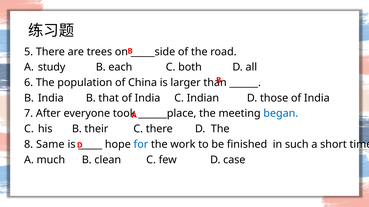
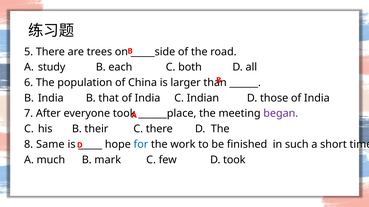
began colour: blue -> purple
clean: clean -> mark
D case: case -> took
